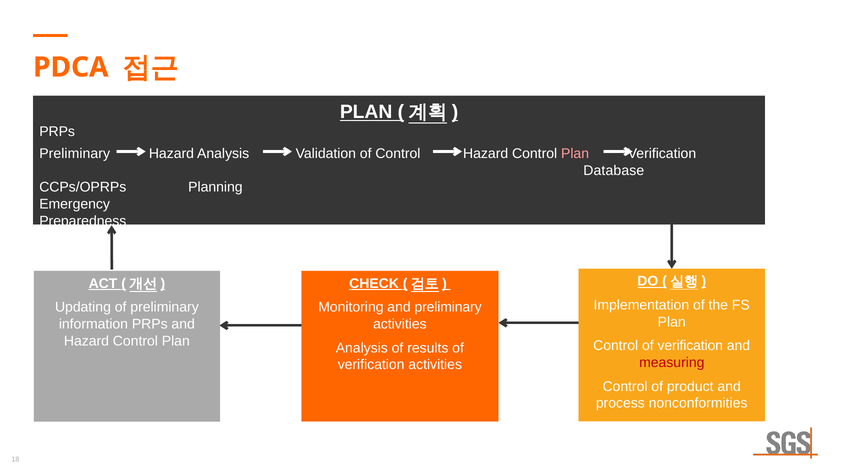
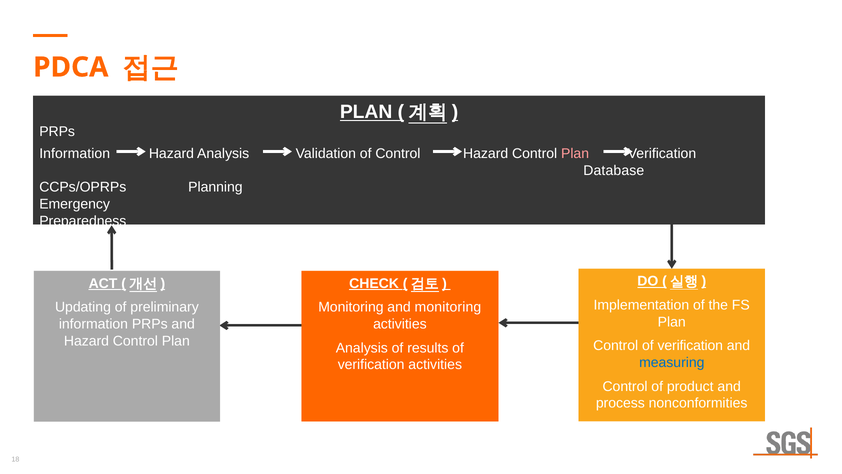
Preliminary at (75, 153): Preliminary -> Information
and preliminary: preliminary -> monitoring
measuring colour: red -> blue
